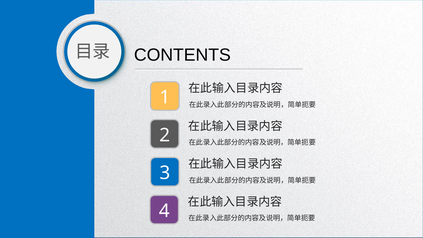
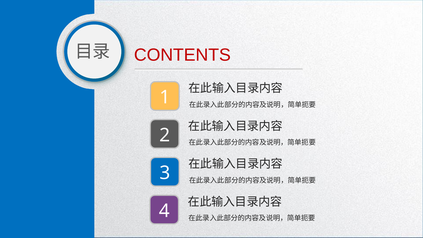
CONTENTS colour: black -> red
